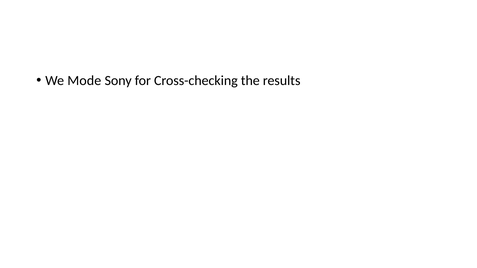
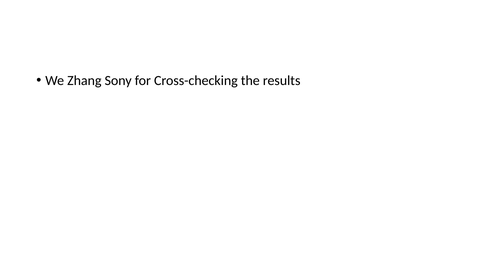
Mode: Mode -> Zhang
